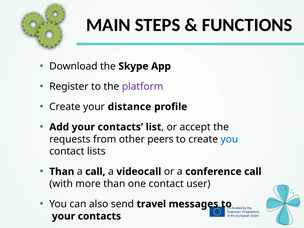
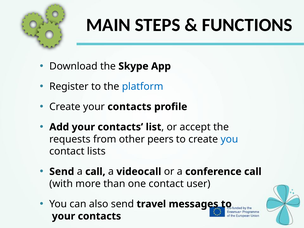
platform colour: purple -> blue
Create your distance: distance -> contacts
Than at (62, 172): Than -> Send
